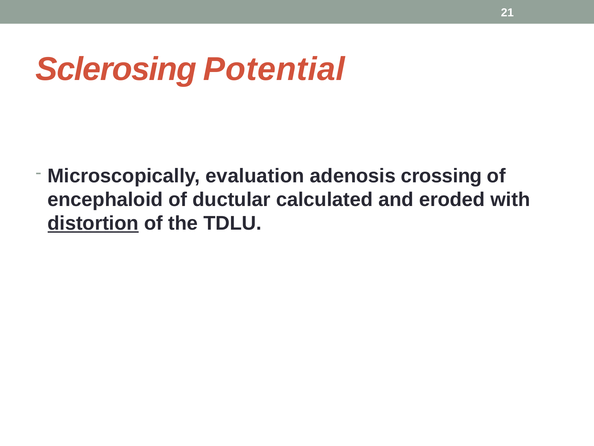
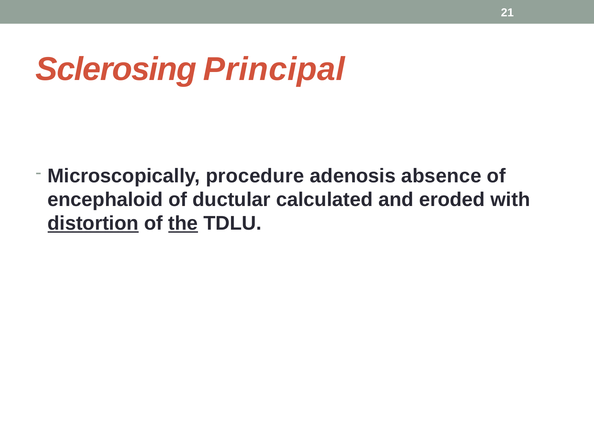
Potential: Potential -> Principal
evaluation: evaluation -> procedure
crossing: crossing -> absence
the underline: none -> present
